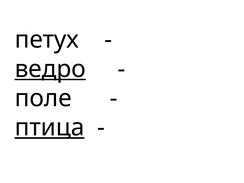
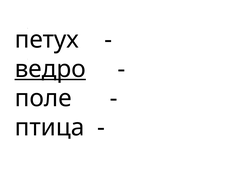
птица underline: present -> none
